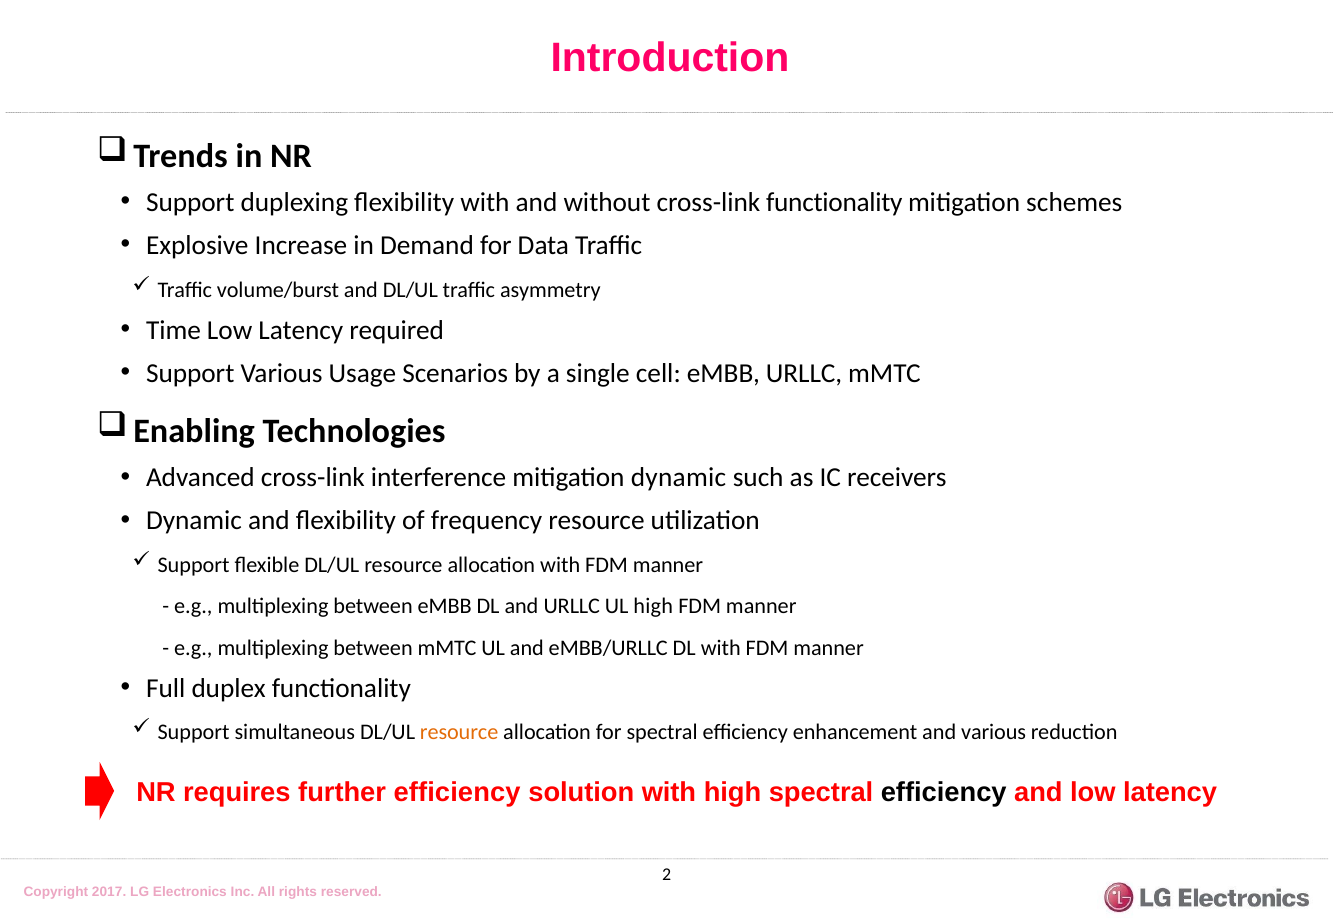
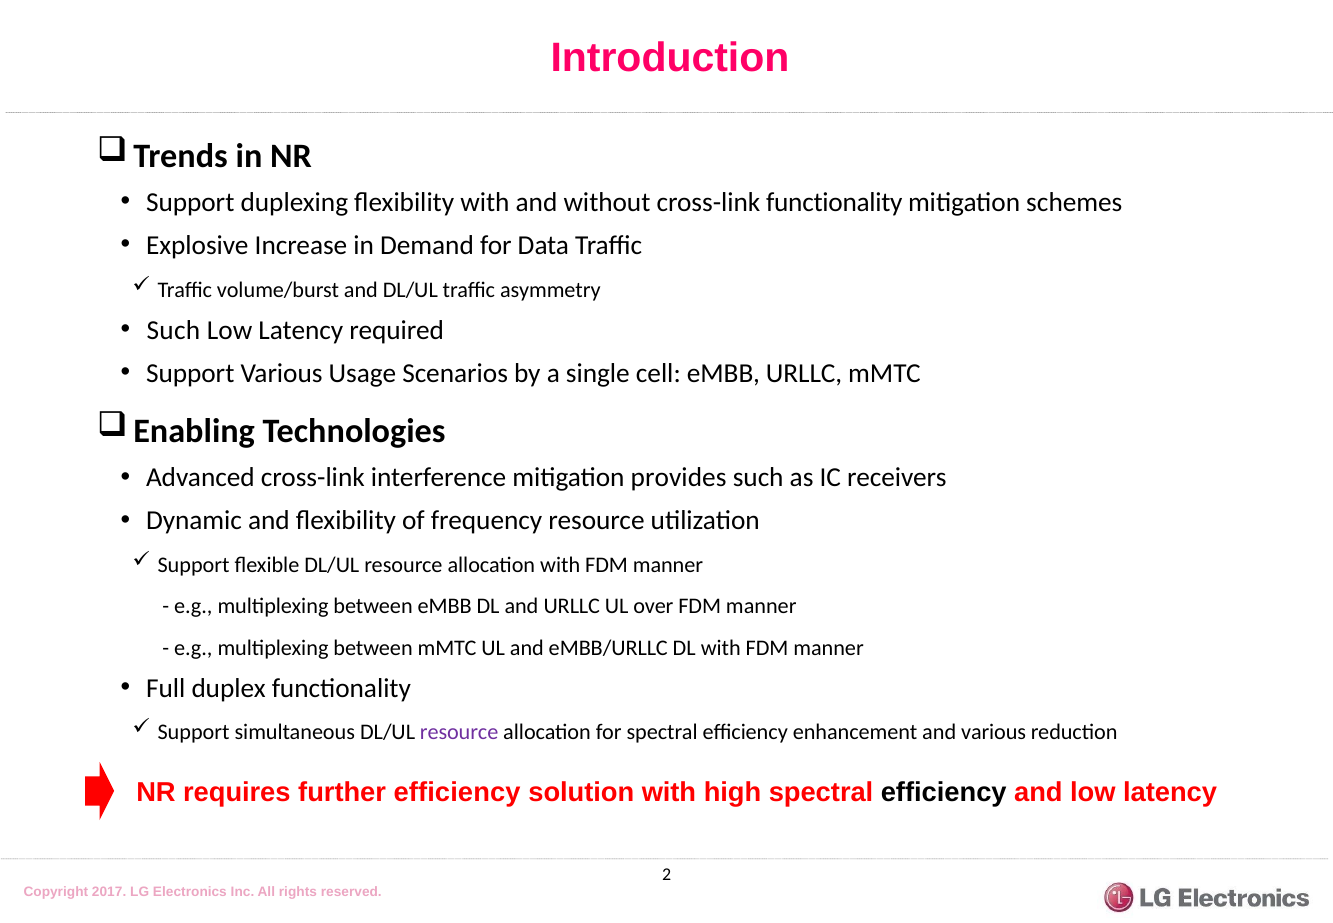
Time at (174, 330): Time -> Such
mitigation dynamic: dynamic -> provides
UL high: high -> over
resource at (459, 732) colour: orange -> purple
